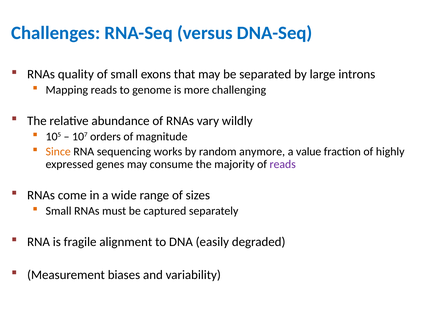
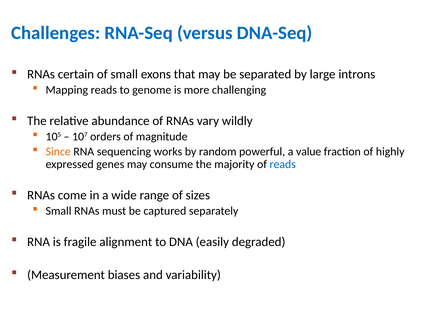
quality: quality -> certain
anymore: anymore -> powerful
reads at (283, 164) colour: purple -> blue
